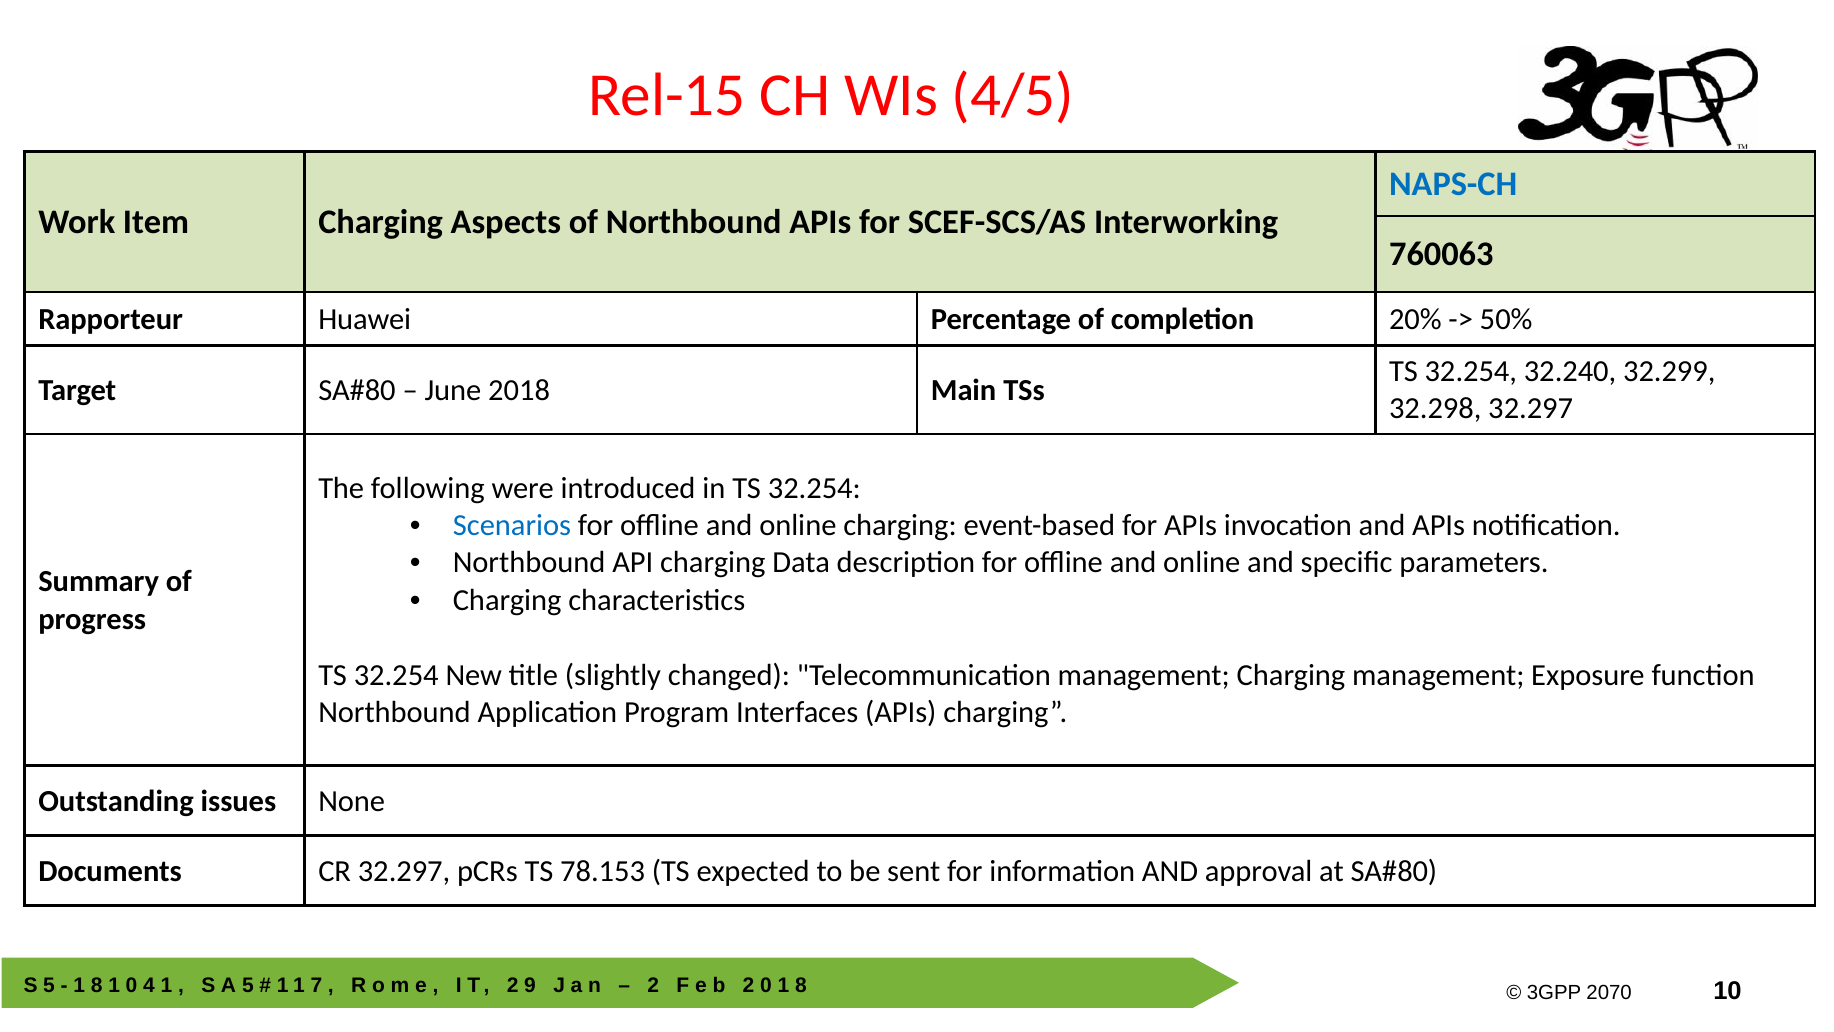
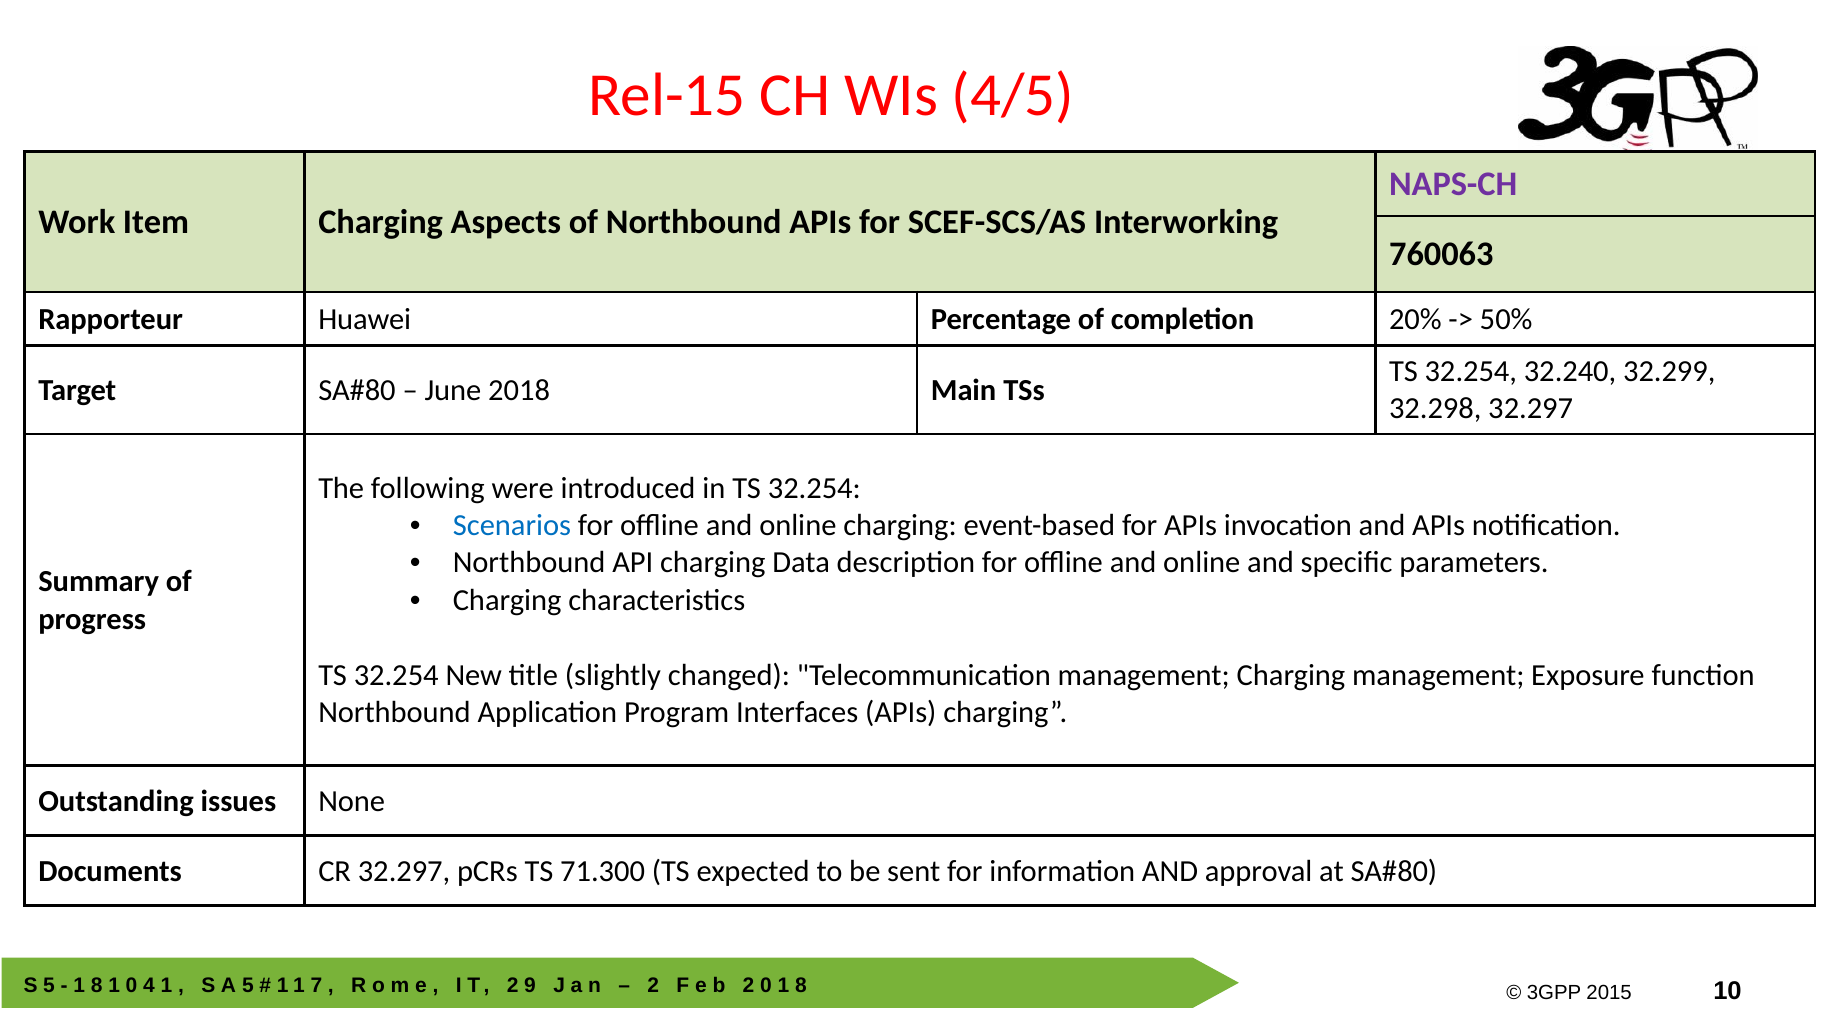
NAPS-CH colour: blue -> purple
78.153: 78.153 -> 71.300
2070: 2070 -> 2015
